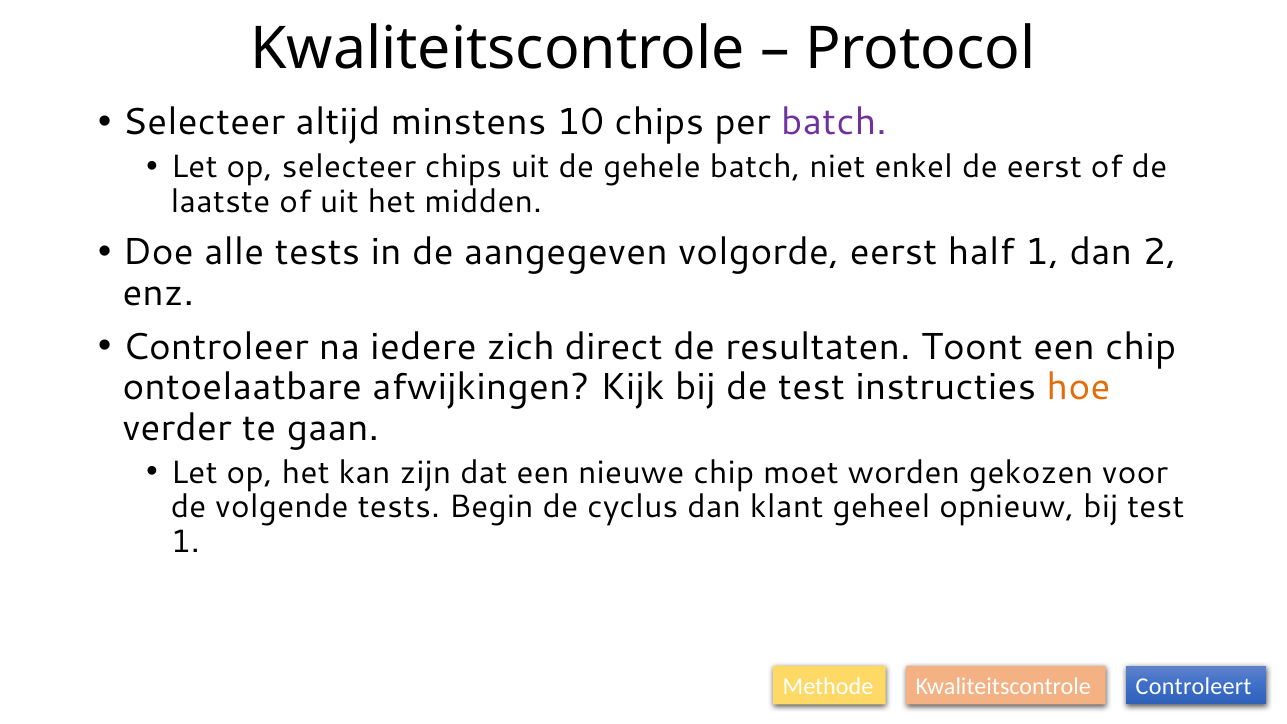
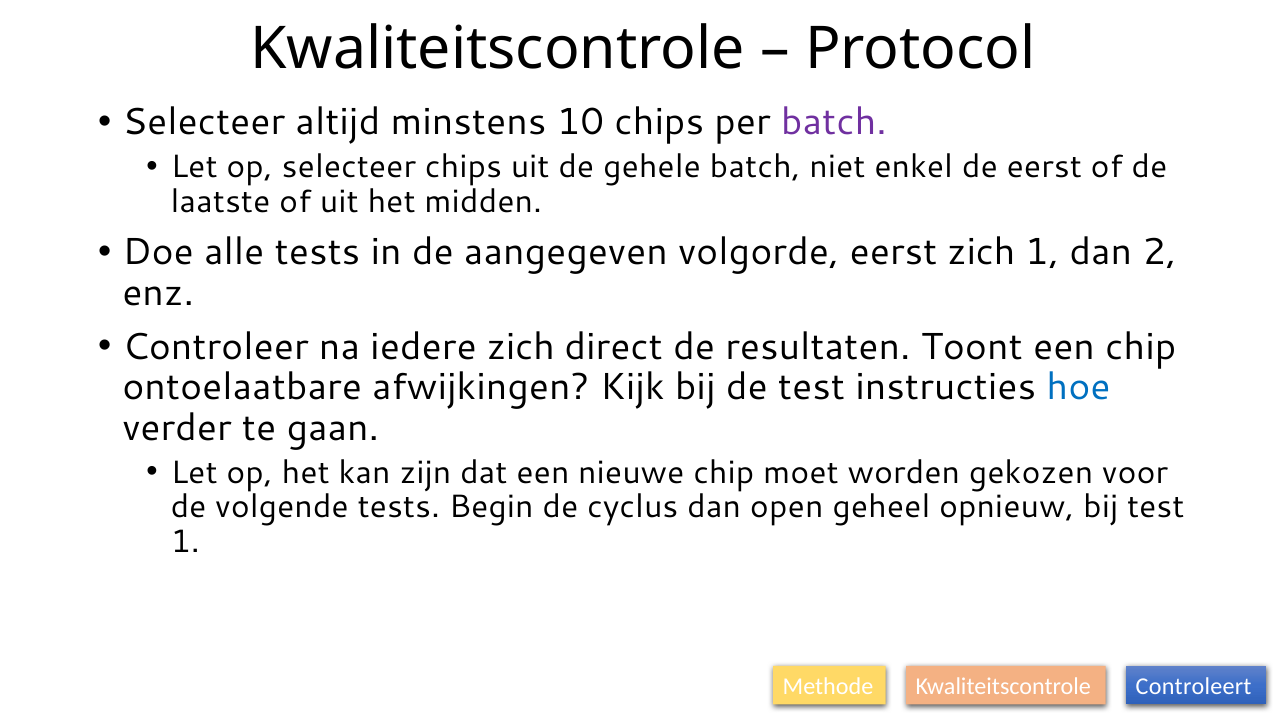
eerst half: half -> zich
hoe colour: orange -> blue
klant: klant -> open
